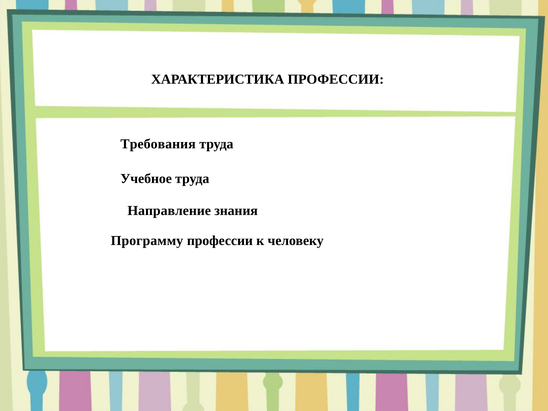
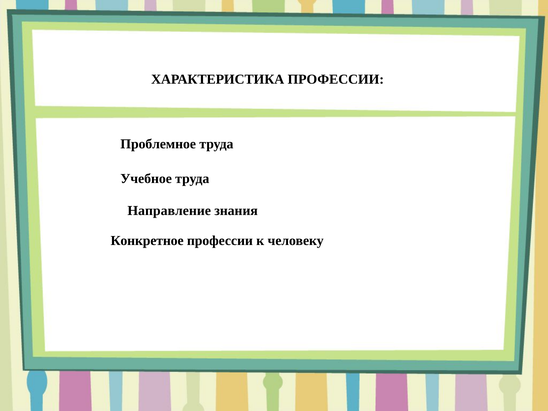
Требования: Требования -> Проблемное
Программу: Программу -> Конкретное
